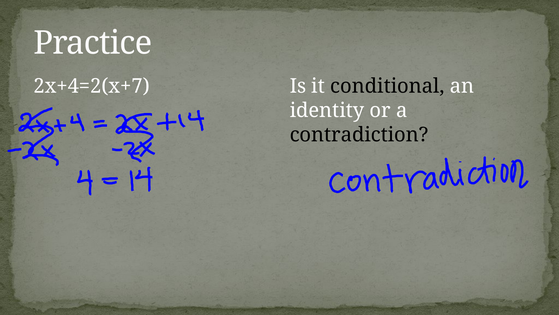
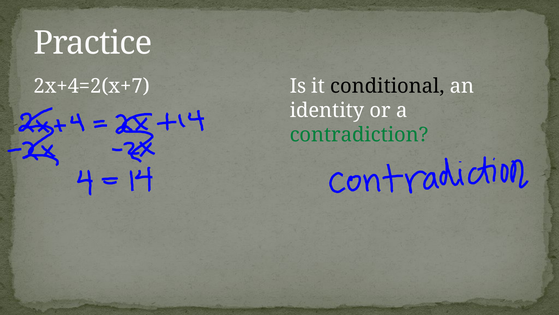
contradiction colour: black -> green
